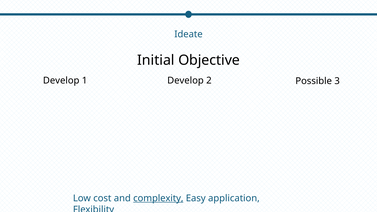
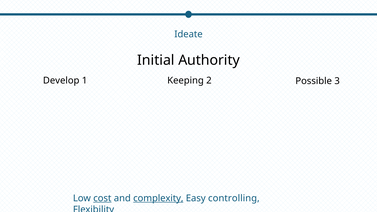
Objective: Objective -> Authority
1 Develop: Develop -> Keeping
cost underline: none -> present
application: application -> controlling
